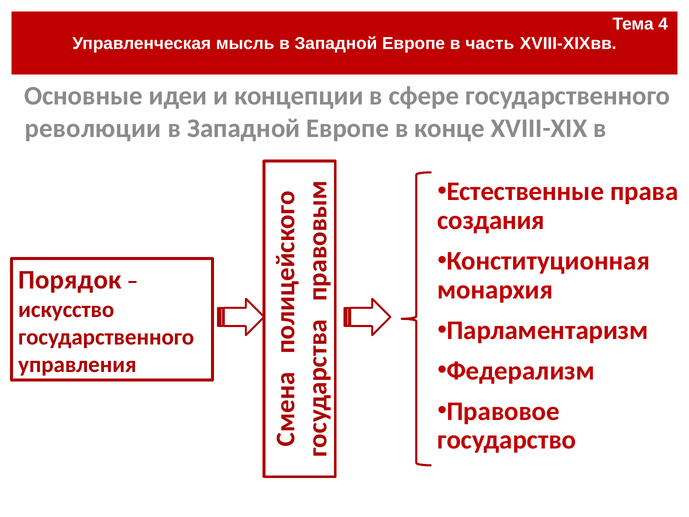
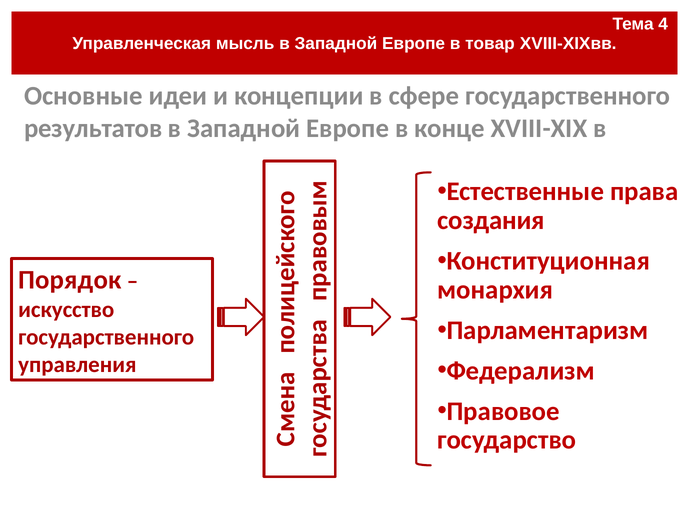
часть: часть -> товар
революции: революции -> результатов
